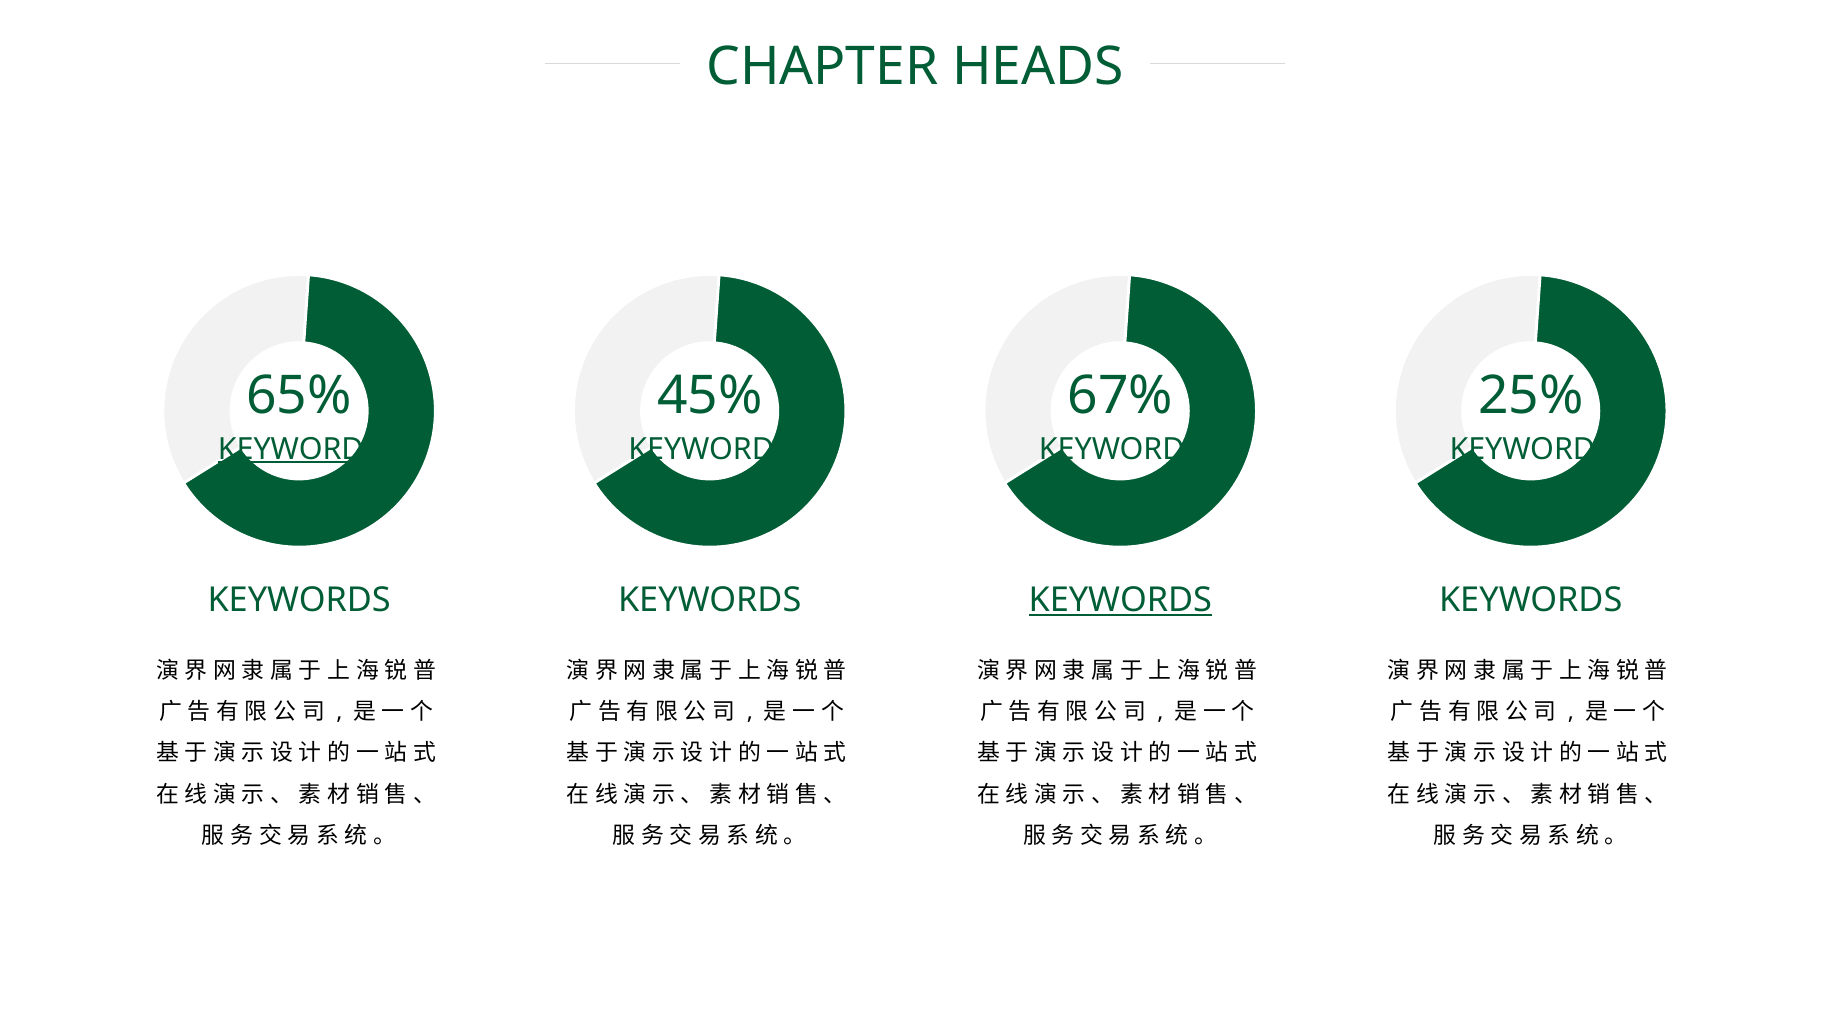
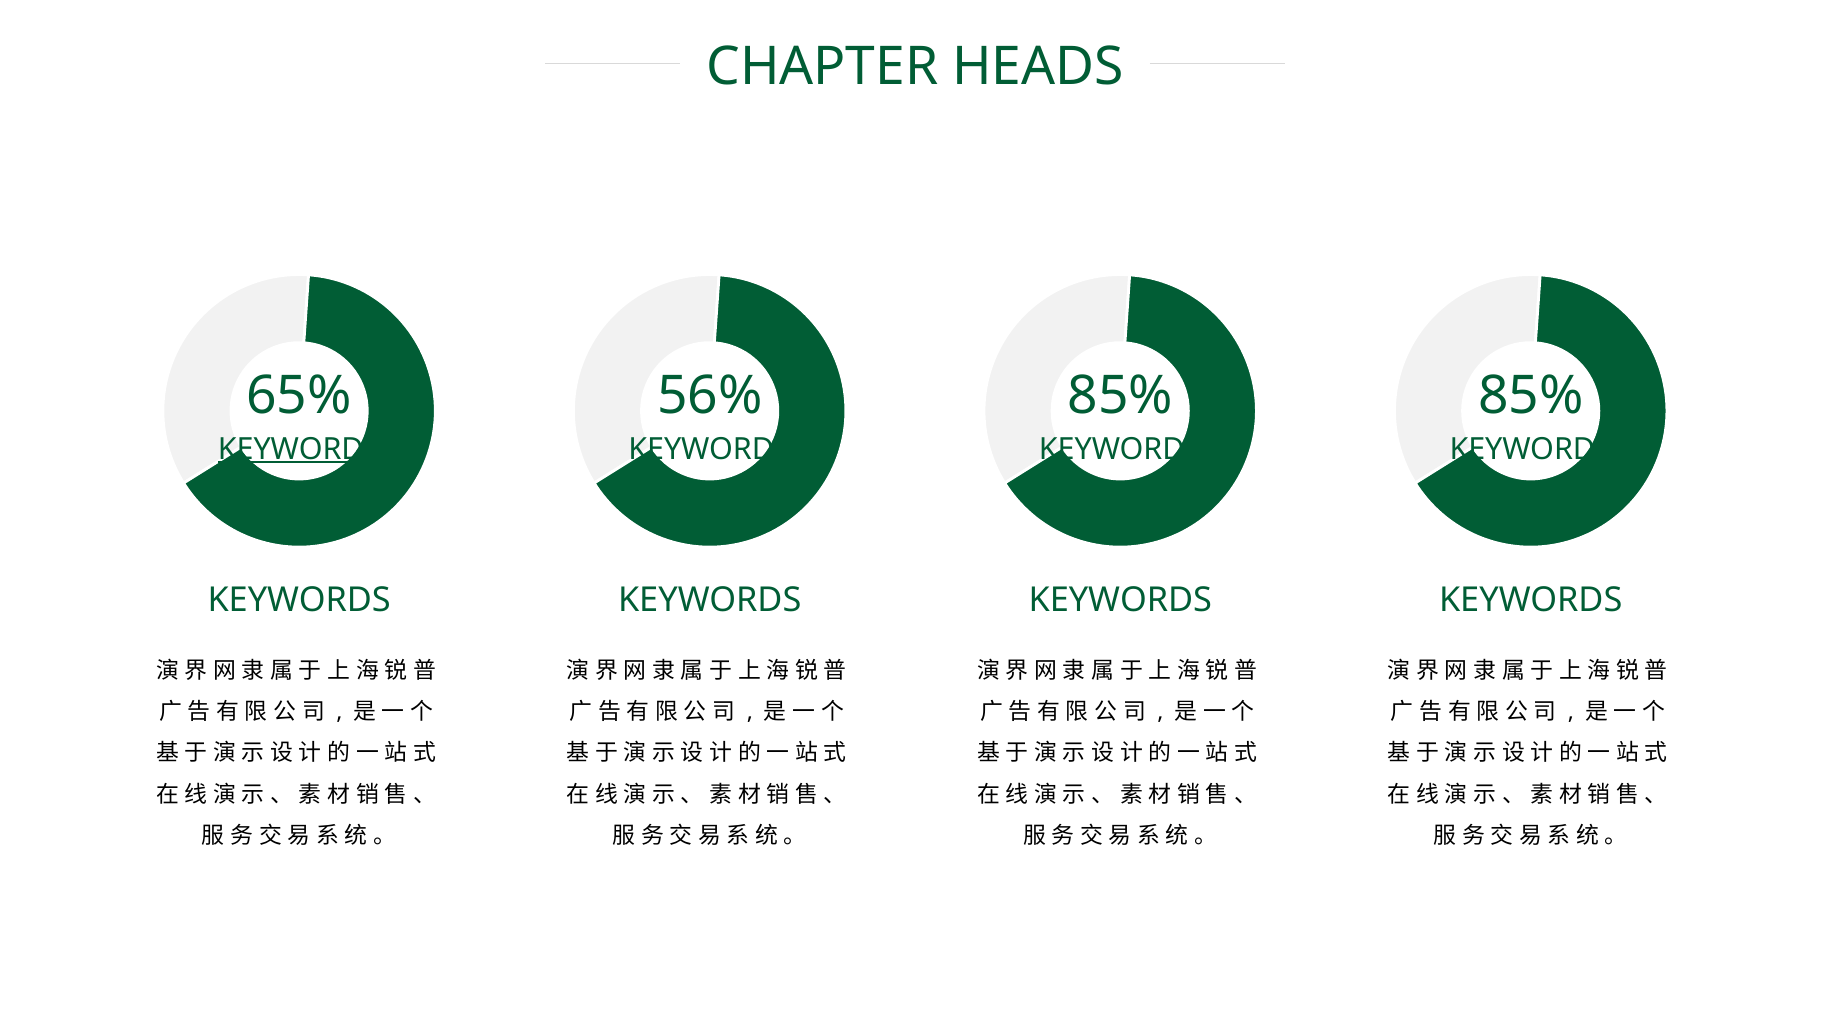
45%: 45% -> 56%
67% at (1120, 395): 67% -> 85%
25% at (1531, 395): 25% -> 85%
KEYWORDS at (1120, 599) underline: present -> none
